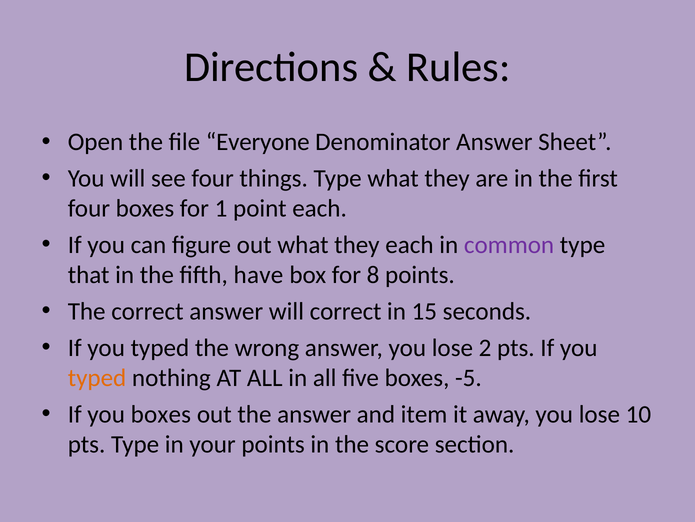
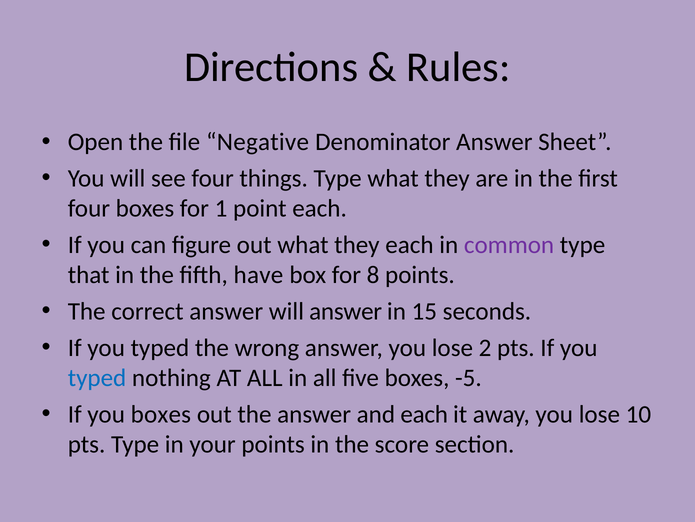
Everyone: Everyone -> Negative
will correct: correct -> answer
typed at (97, 377) colour: orange -> blue
and item: item -> each
